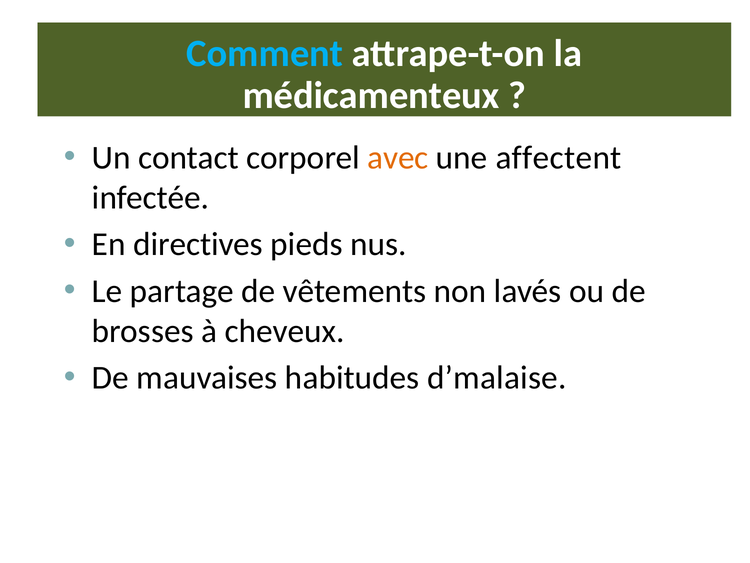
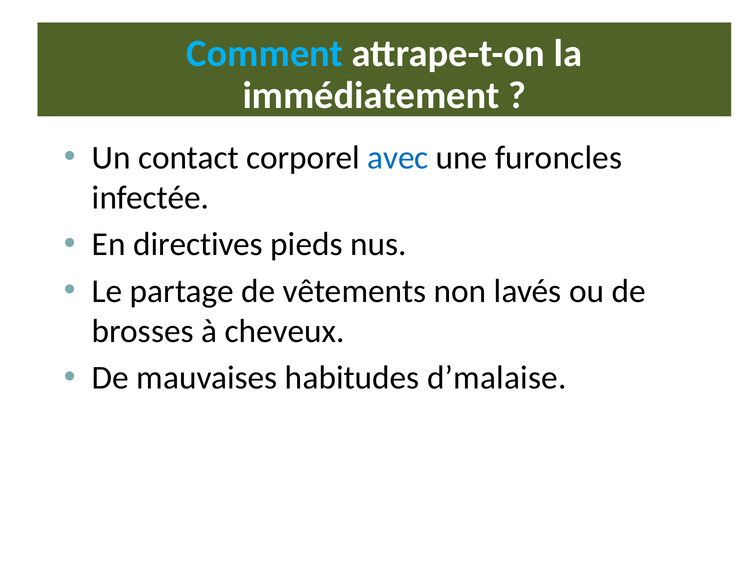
médicamenteux: médicamenteux -> immédiatement
avec colour: orange -> blue
affectent: affectent -> furoncles
